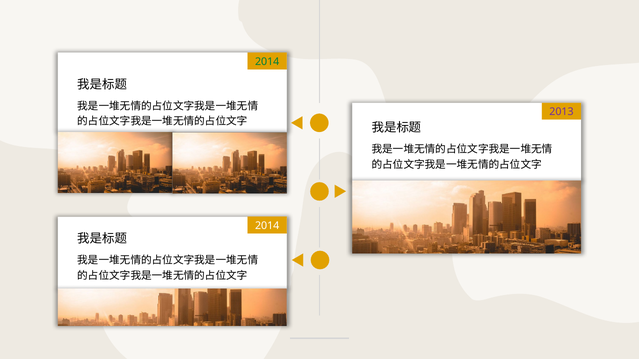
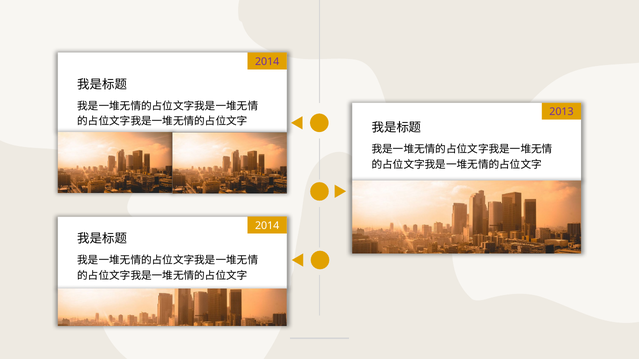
2014 at (267, 62) colour: green -> purple
